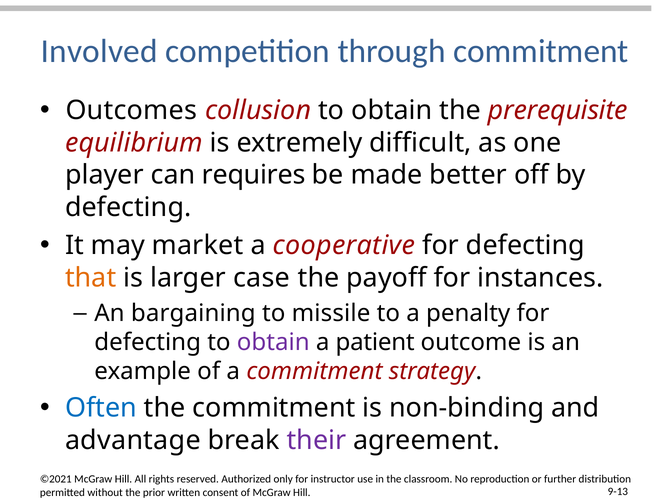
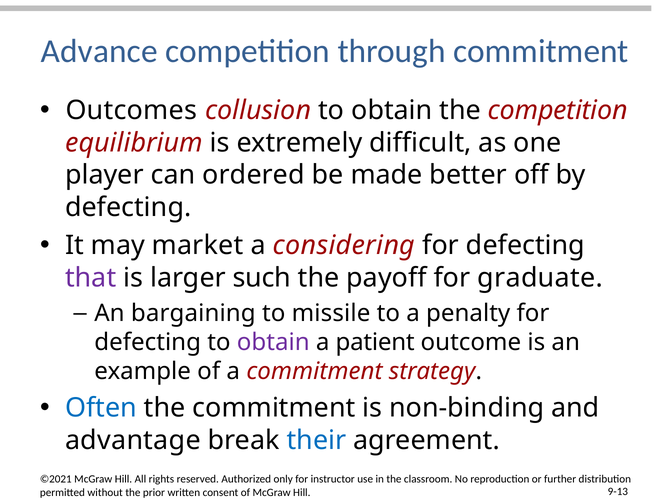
Involved: Involved -> Advance
the prerequisite: prerequisite -> competition
requires: requires -> ordered
cooperative: cooperative -> considering
that colour: orange -> purple
case: case -> such
instances: instances -> graduate
their colour: purple -> blue
